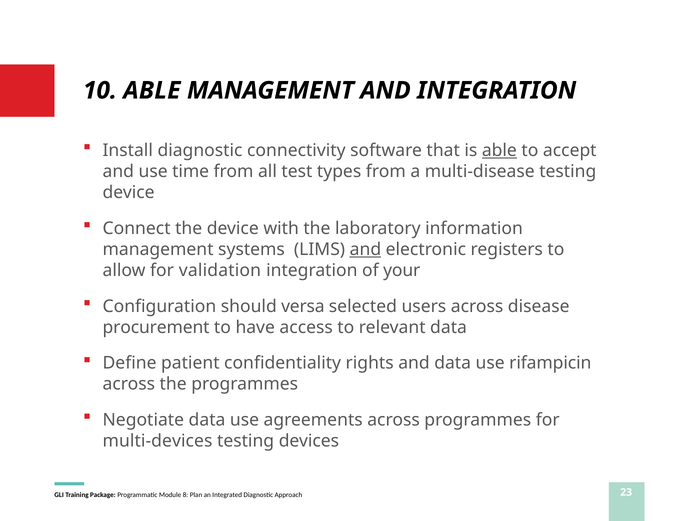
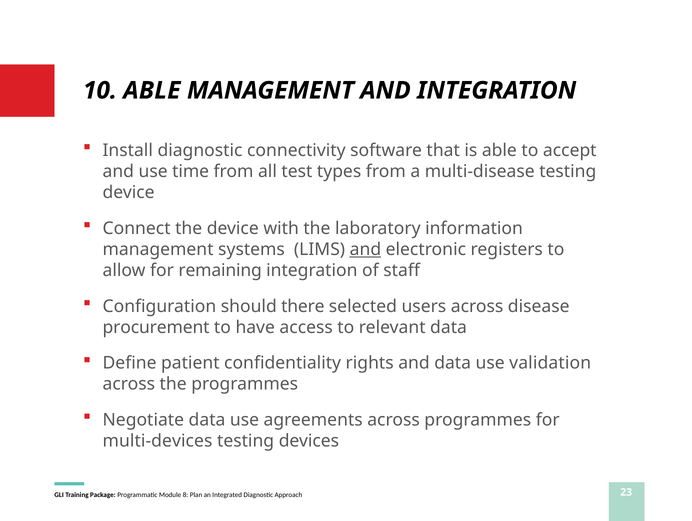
able at (499, 150) underline: present -> none
validation: validation -> remaining
your: your -> staff
versa: versa -> there
rifampicin: rifampicin -> validation
